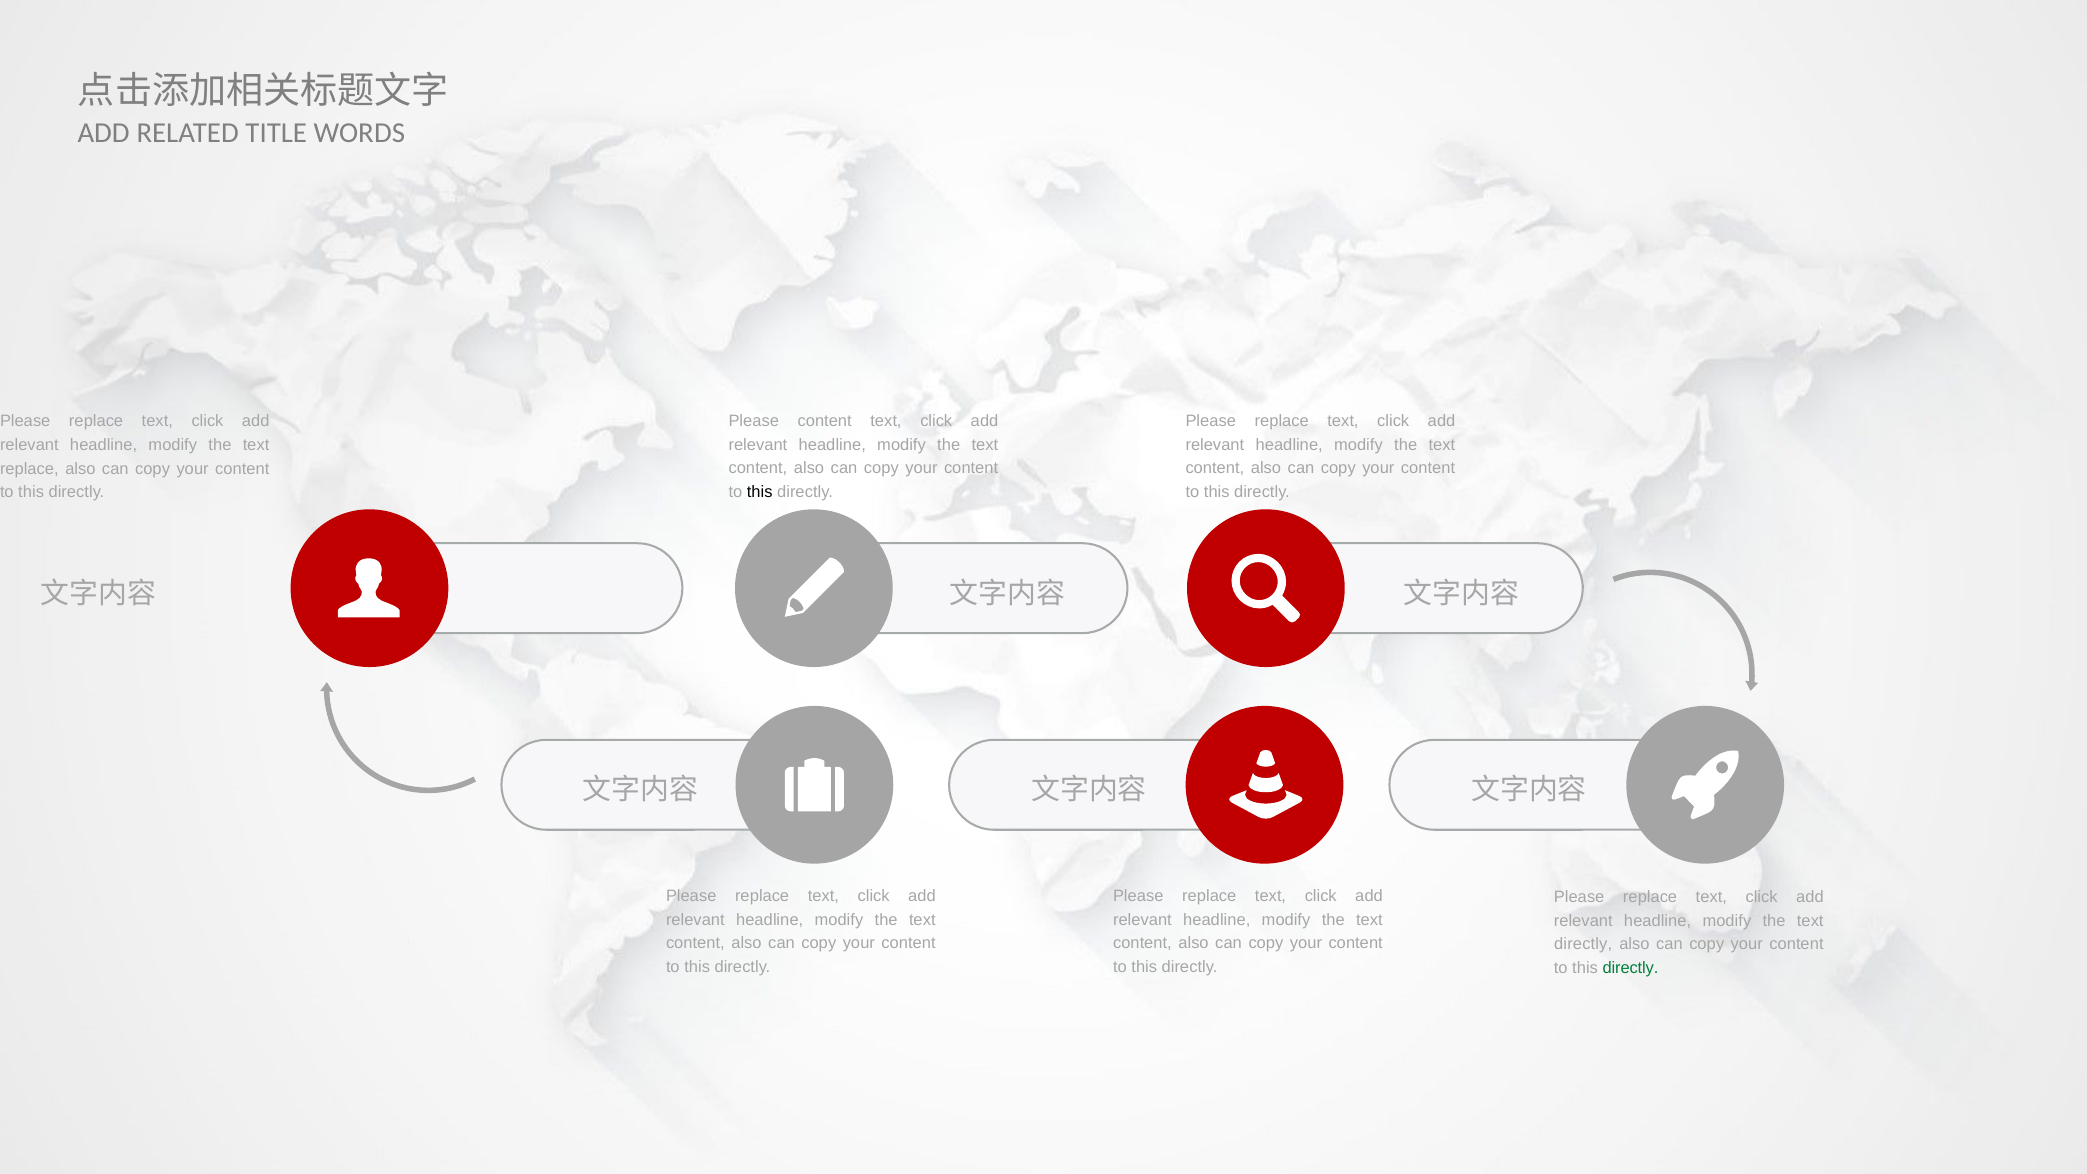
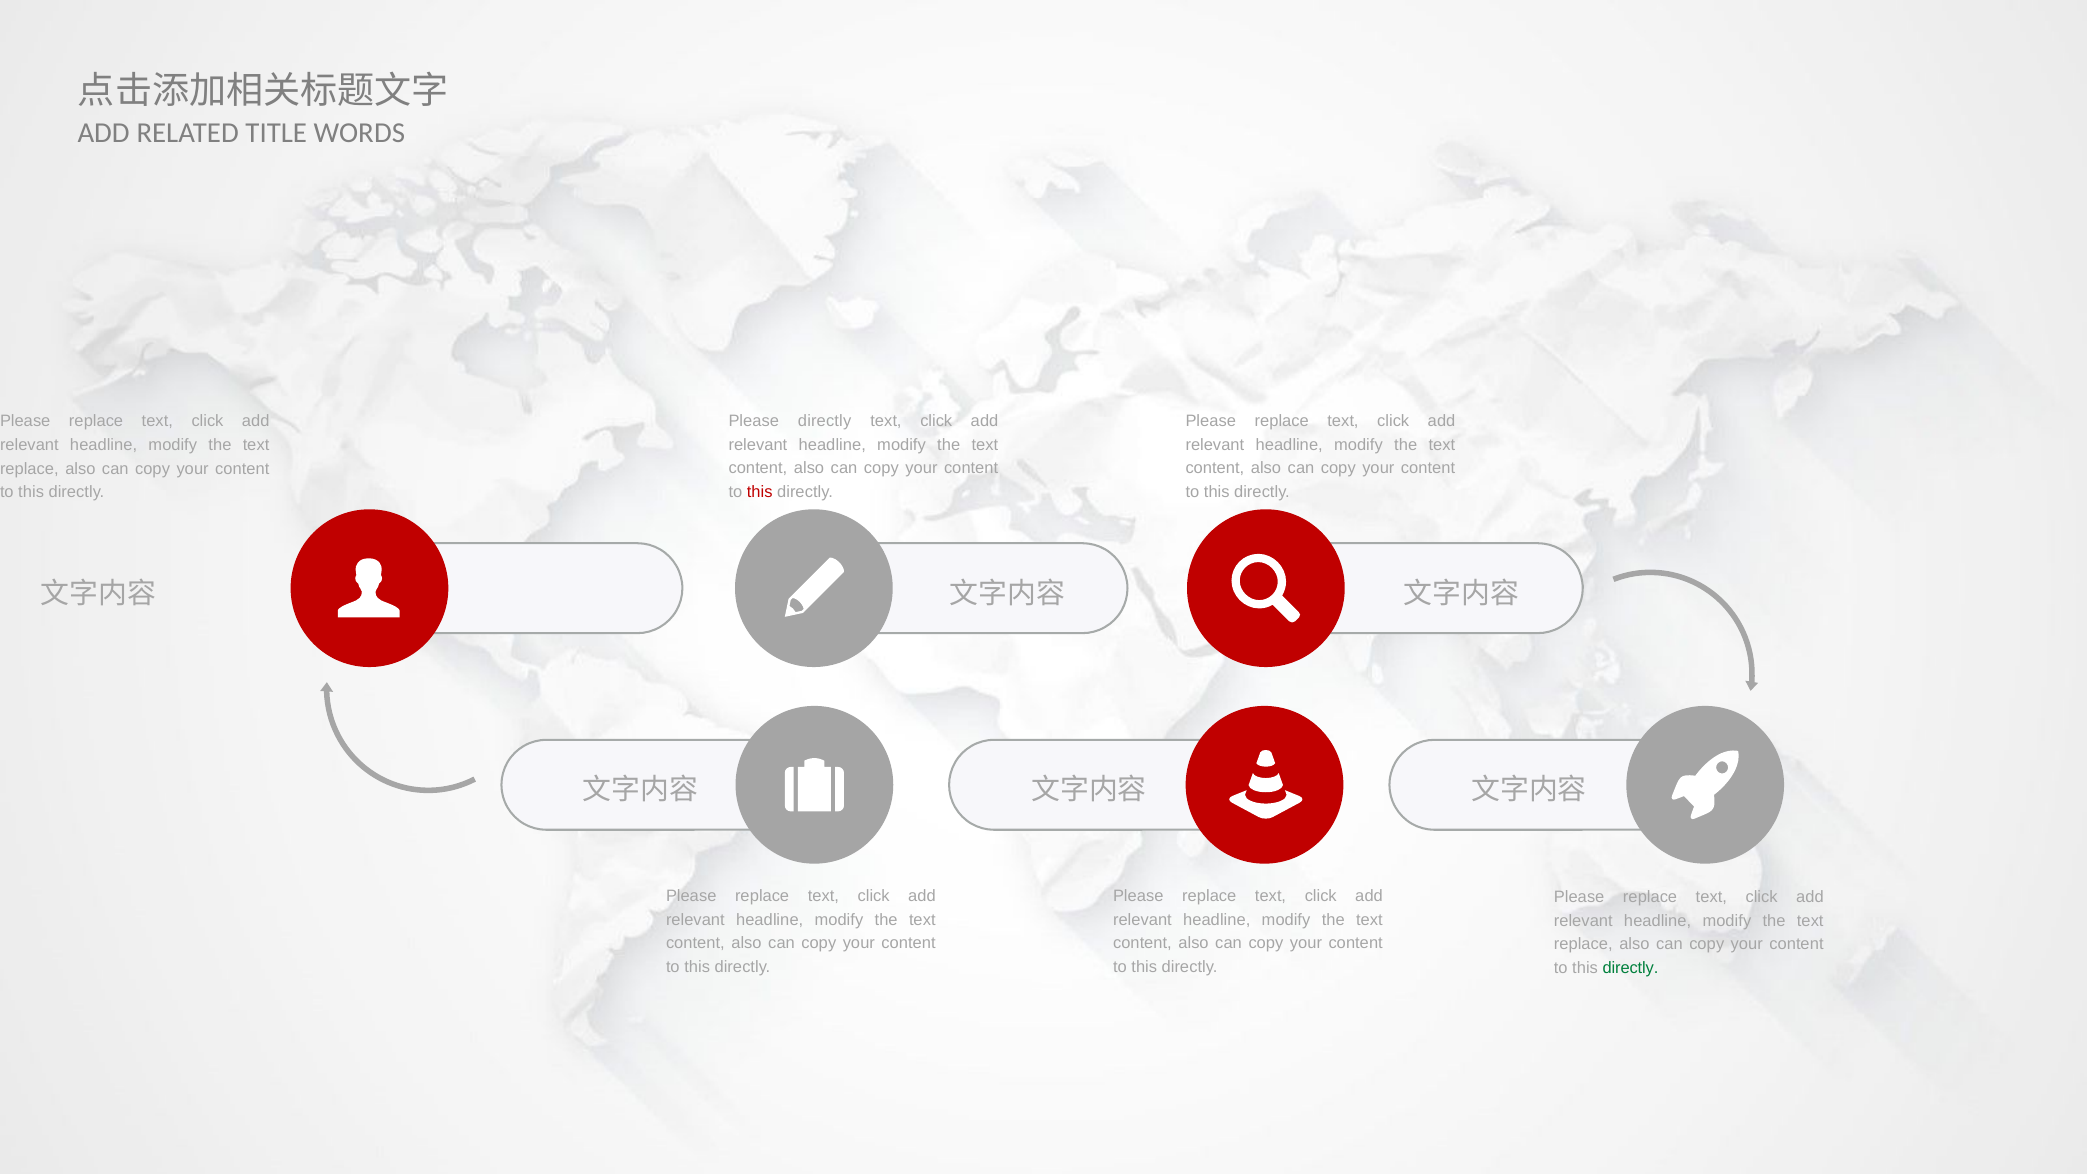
Please content: content -> directly
this at (760, 492) colour: black -> red
directly at (1583, 944): directly -> replace
